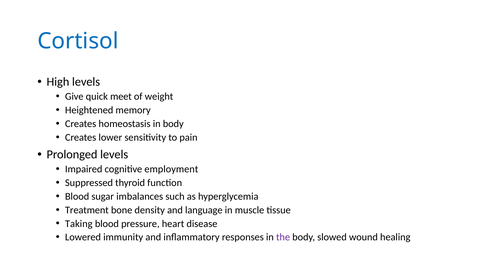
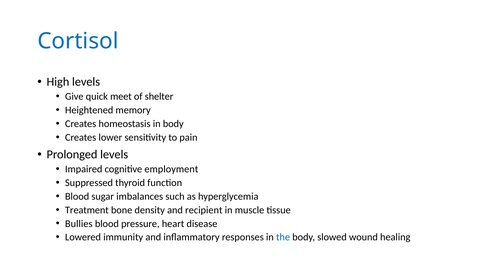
weight: weight -> shelter
language: language -> recipient
Taking: Taking -> Bullies
the colour: purple -> blue
